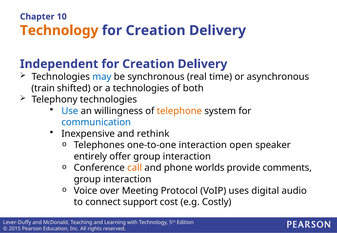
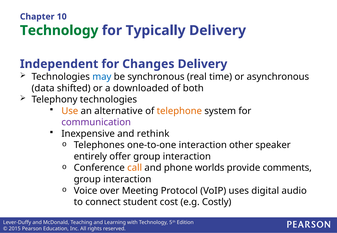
Technology at (59, 31) colour: orange -> green
Creation at (156, 31): Creation -> Typically
Creation at (148, 64): Creation -> Changes
train: train -> data
a technologies: technologies -> downloaded
Use colour: blue -> orange
willingness: willingness -> alternative
communication colour: blue -> purple
open: open -> other
support: support -> student
